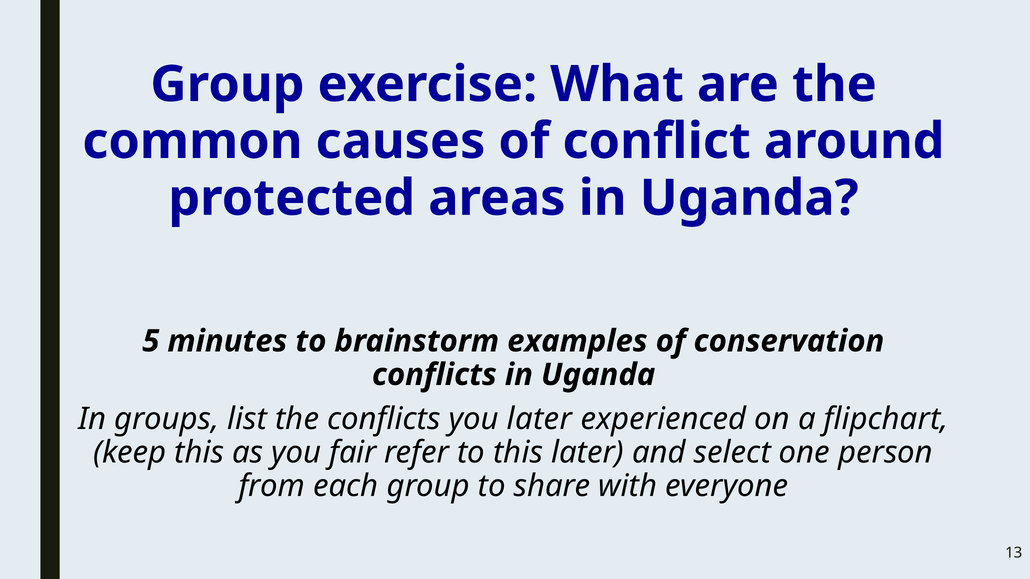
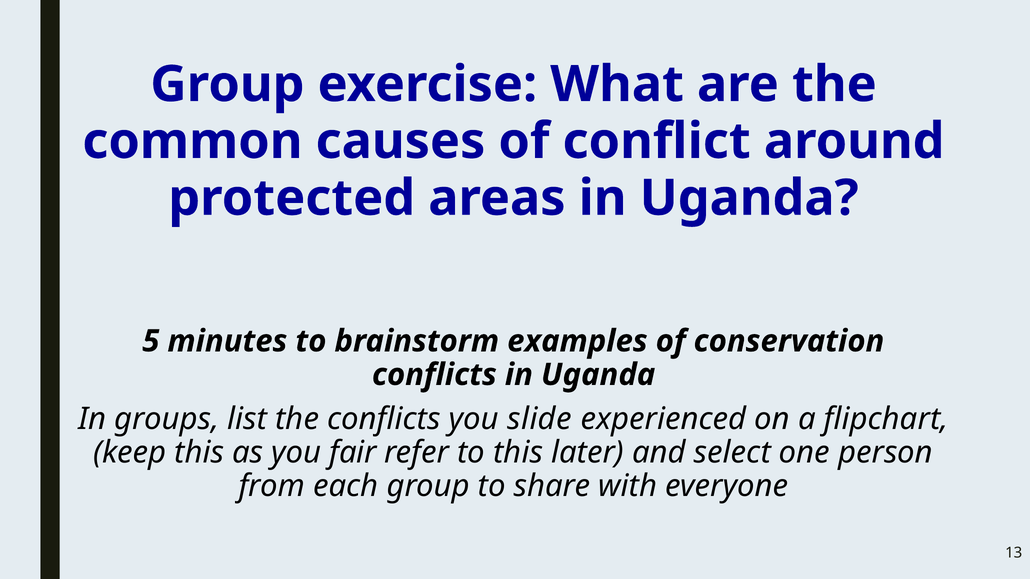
you later: later -> slide
